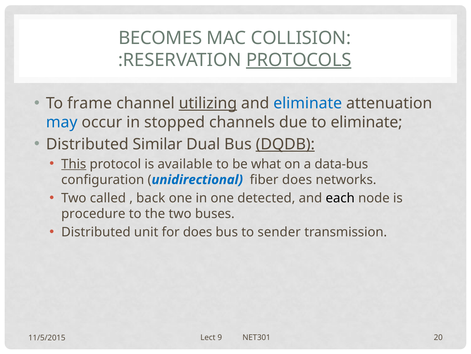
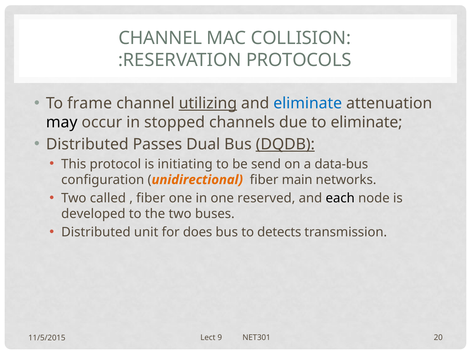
BECOMES at (160, 38): BECOMES -> CHANNEL
PROTOCOLS underline: present -> none
may colour: blue -> black
Similar: Similar -> Passes
This underline: present -> none
available: available -> initiating
what: what -> send
unidirectional colour: blue -> orange
fiber does: does -> main
back at (151, 198): back -> fiber
detected: detected -> reserved
procedure: procedure -> developed
sender: sender -> detects
